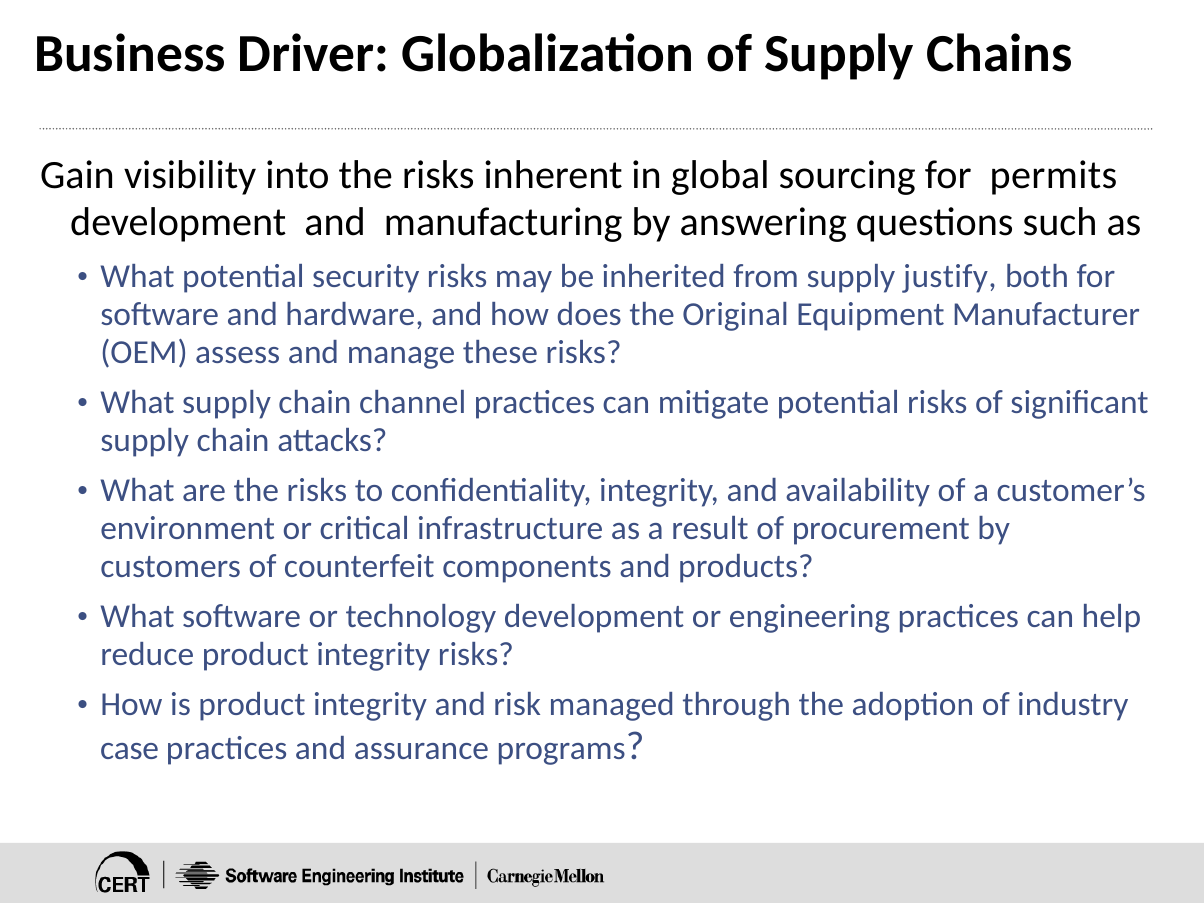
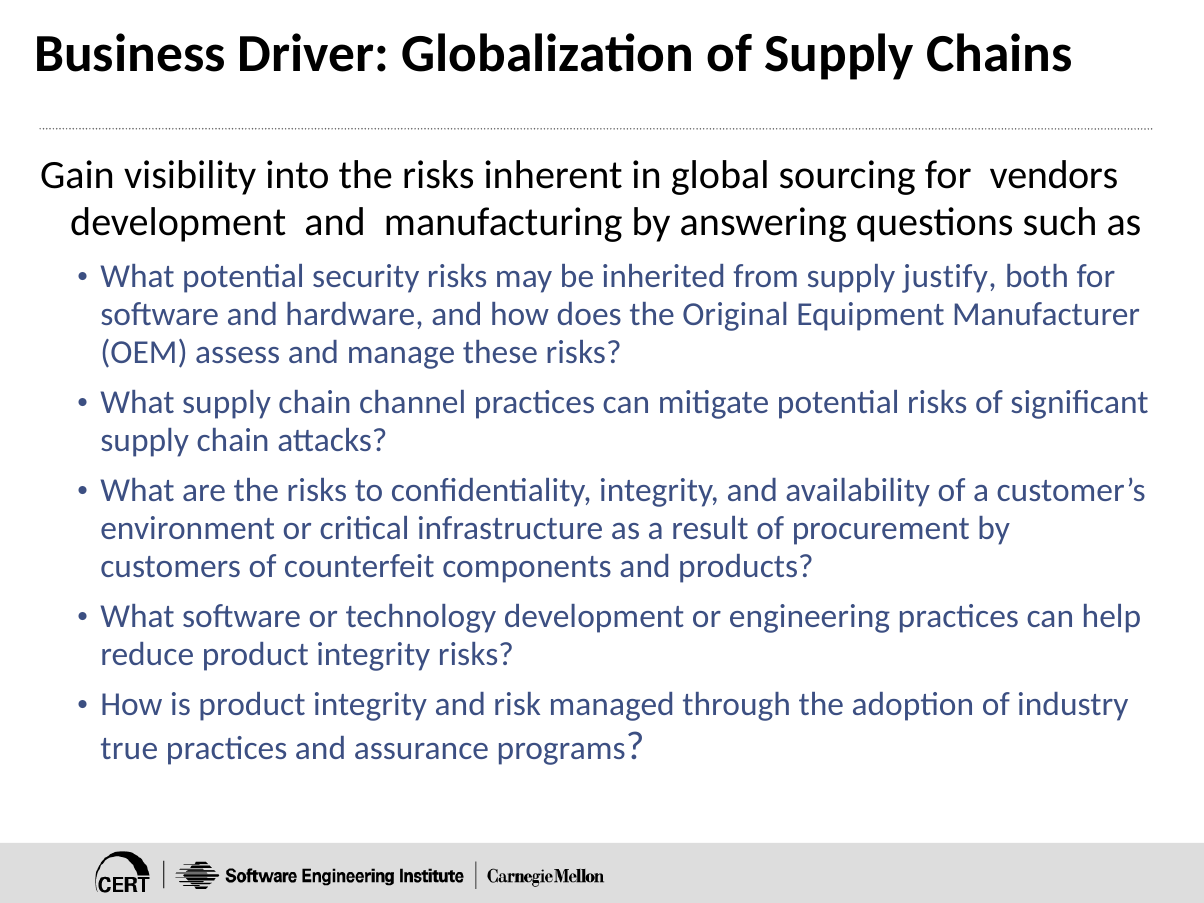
permits: permits -> vendors
case: case -> true
